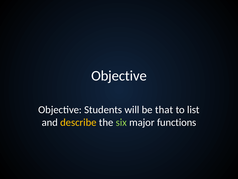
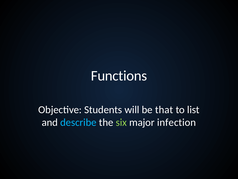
Objective at (119, 76): Objective -> Functions
describe colour: yellow -> light blue
functions: functions -> infection
